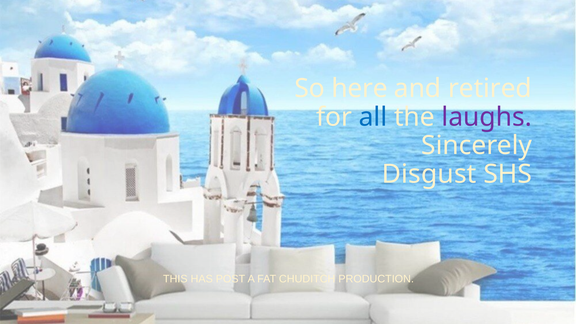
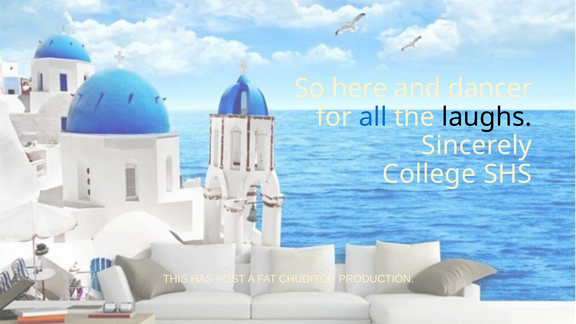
retired: retired -> dancer
laughs colour: purple -> black
Disgust: Disgust -> College
